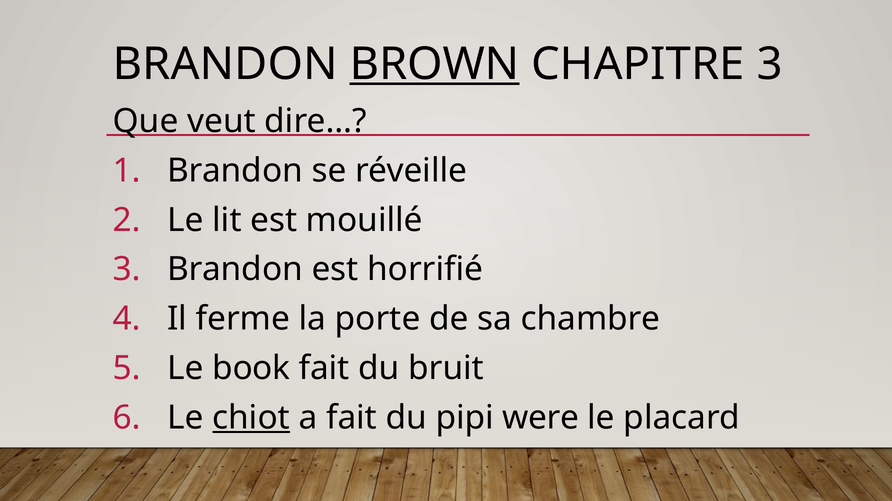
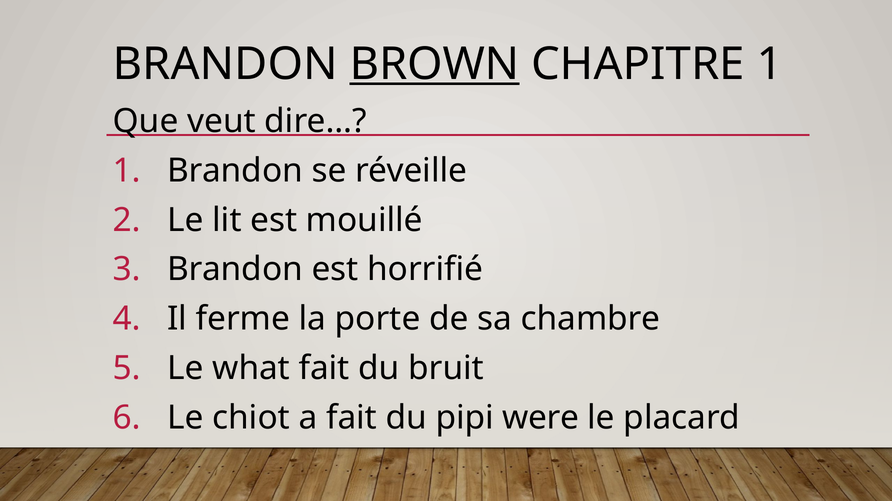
CHAPITRE 3: 3 -> 1
book: book -> what
chiot underline: present -> none
